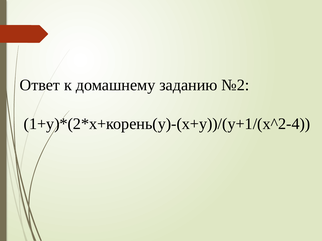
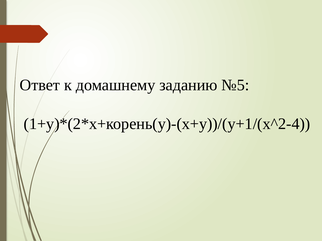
№2: №2 -> №5
